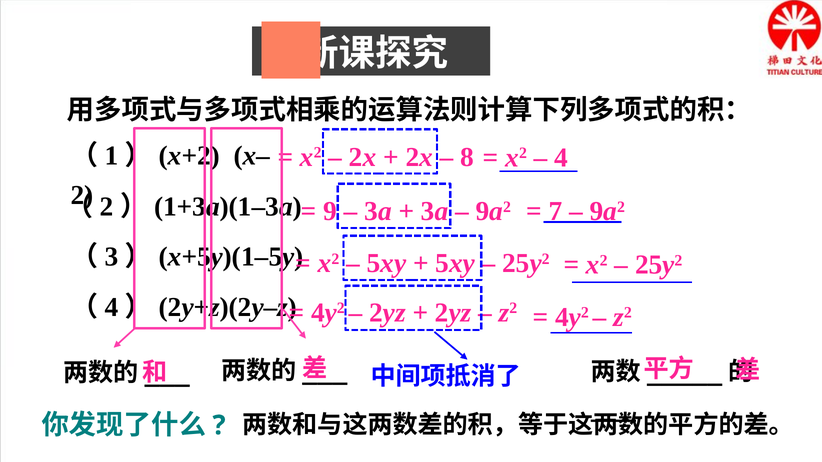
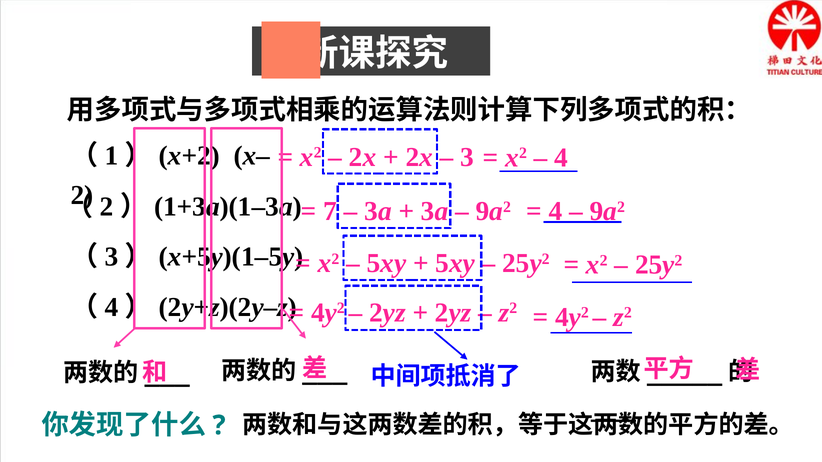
8: 8 -> 3
9: 9 -> 7
7 at (555, 211): 7 -> 4
